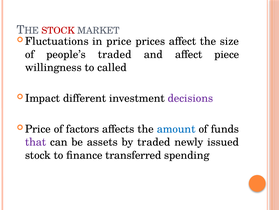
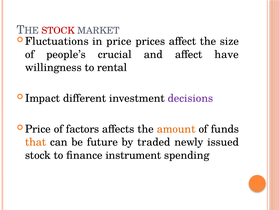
people’s traded: traded -> crucial
piece: piece -> have
called: called -> rental
amount colour: blue -> orange
that colour: purple -> orange
assets: assets -> future
transferred: transferred -> instrument
